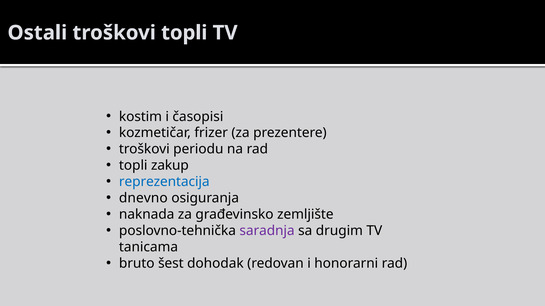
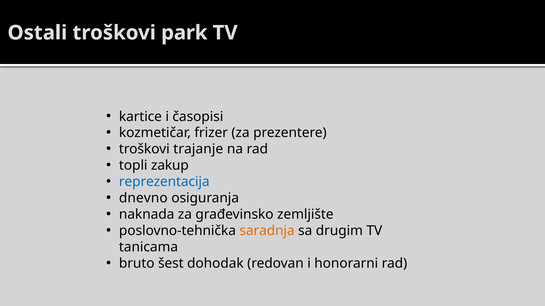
troškovi topli: topli -> park
kostim: kostim -> kartice
periodu: periodu -> trajanje
saradnja colour: purple -> orange
